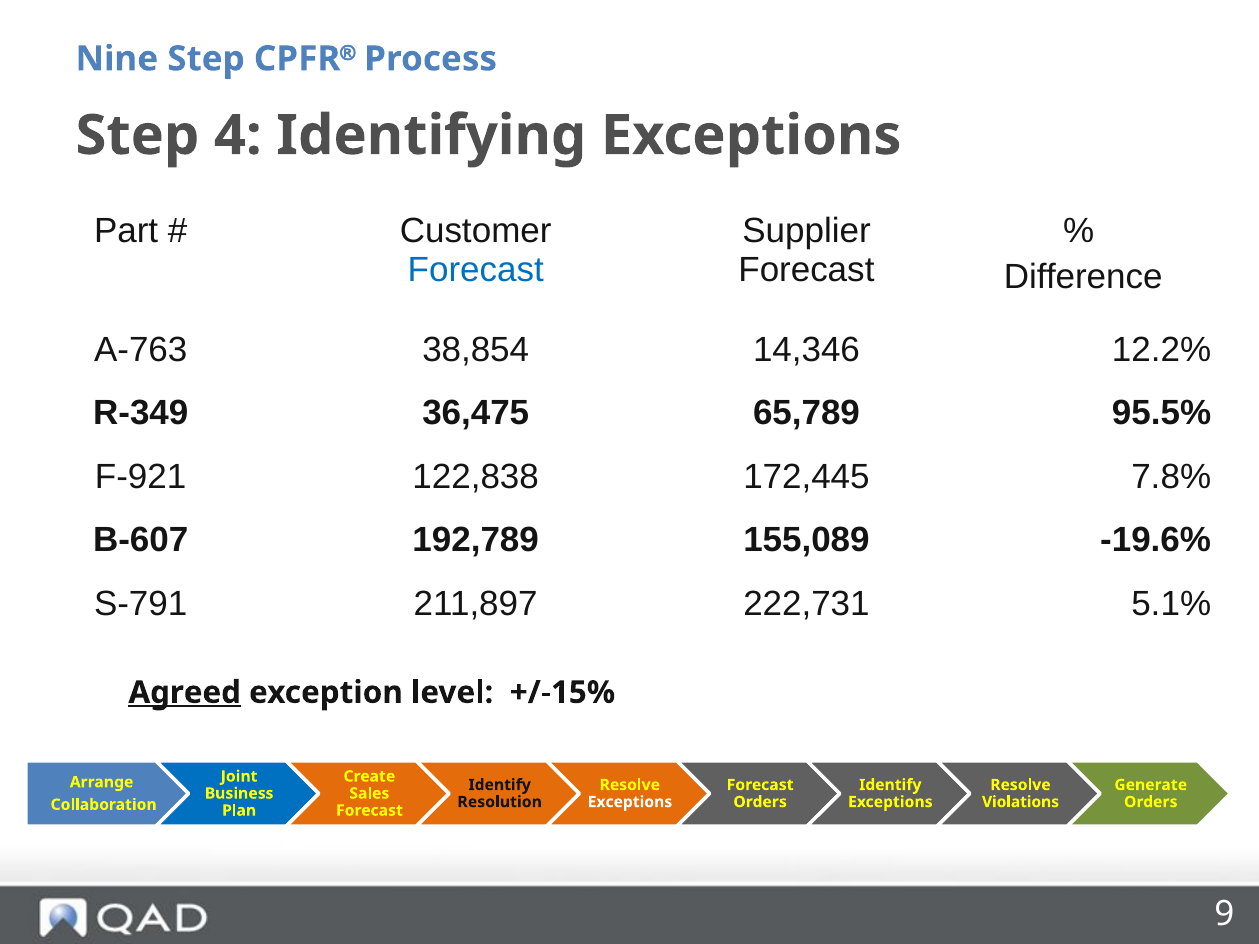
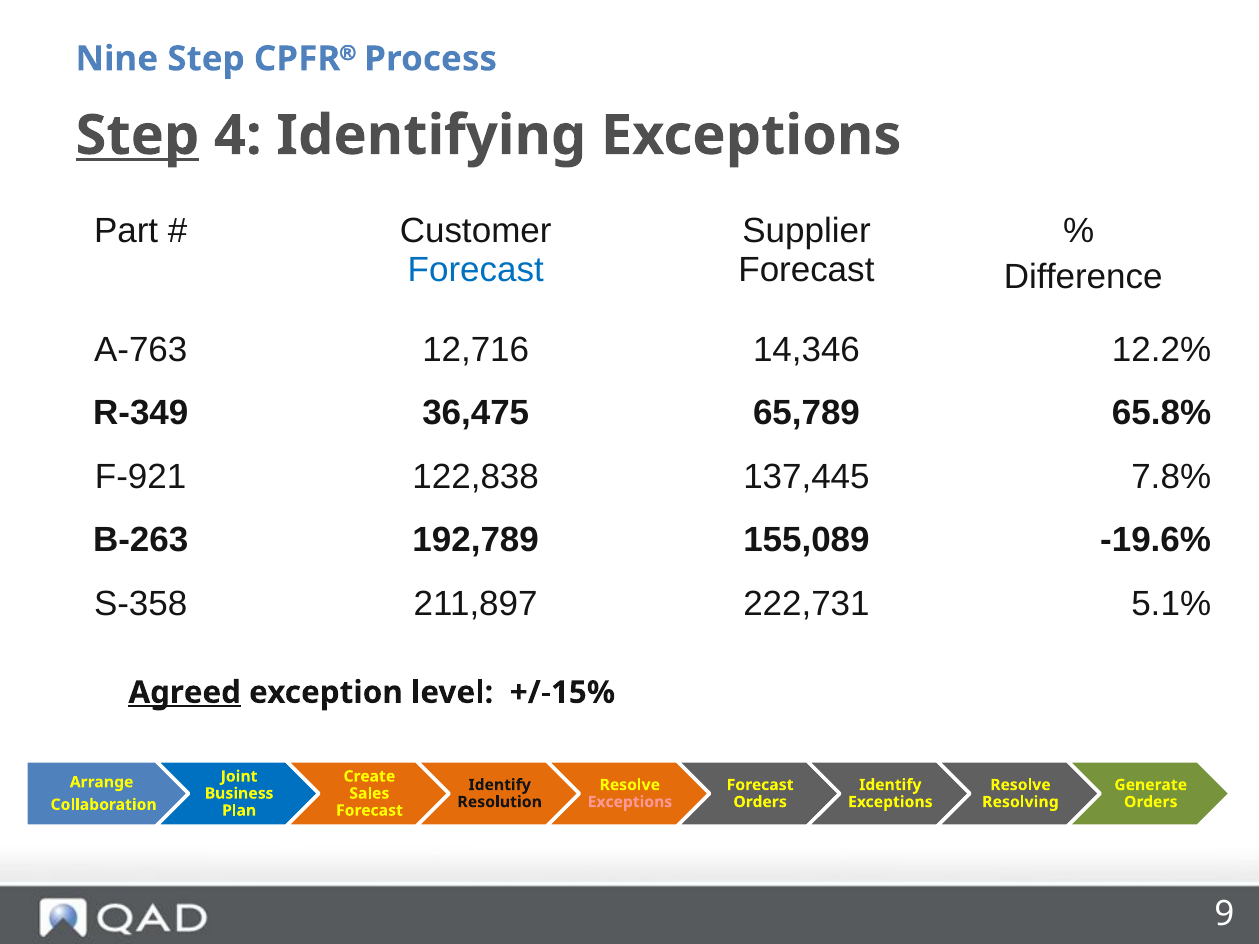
Step at (137, 136) underline: none -> present
38,854: 38,854 -> 12,716
95.5%: 95.5% -> 65.8%
172,445: 172,445 -> 137,445
B-607: B-607 -> B-263
S-791: S-791 -> S-358
Exceptions at (630, 802) colour: white -> pink
Violations: Violations -> Resolving
